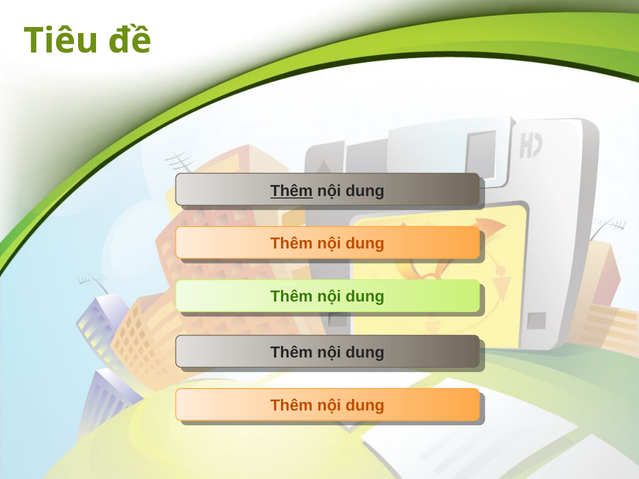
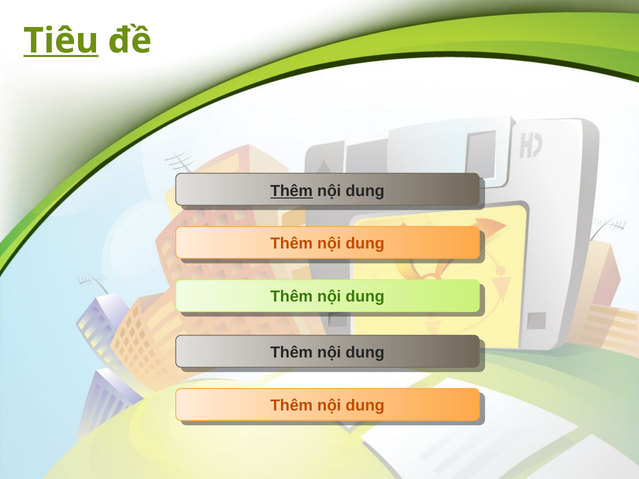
Tiêu underline: none -> present
